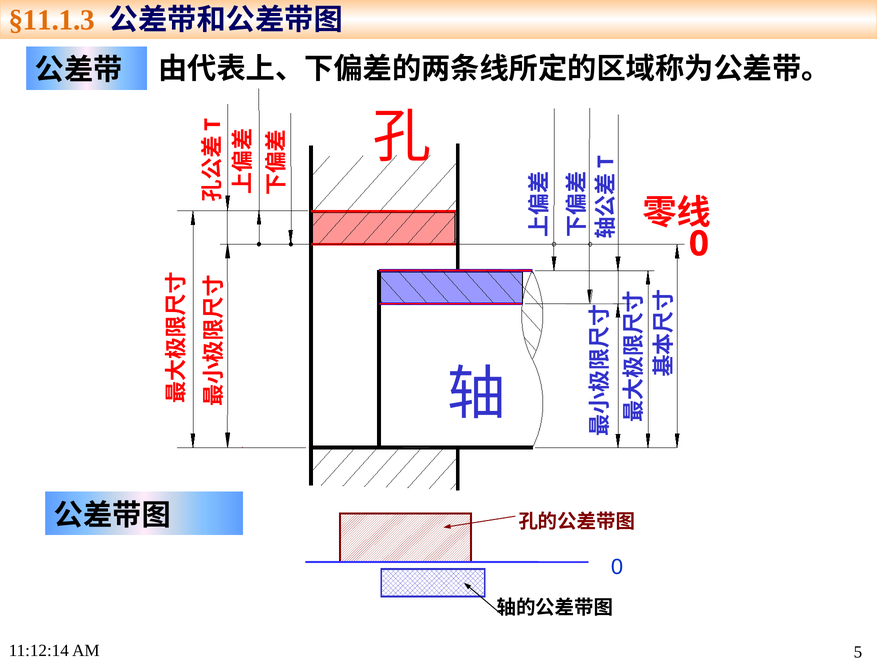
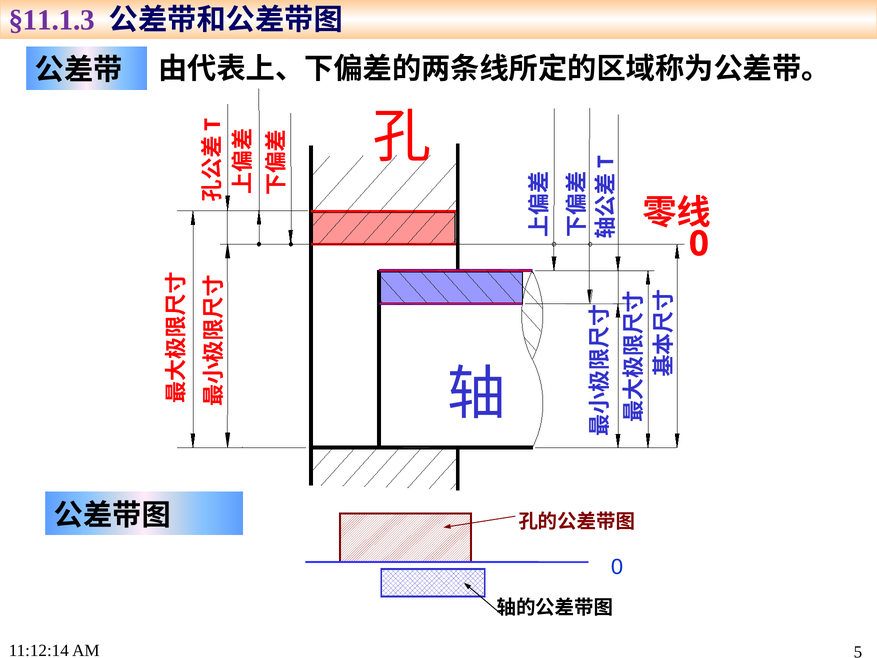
§11.1.3 colour: orange -> purple
